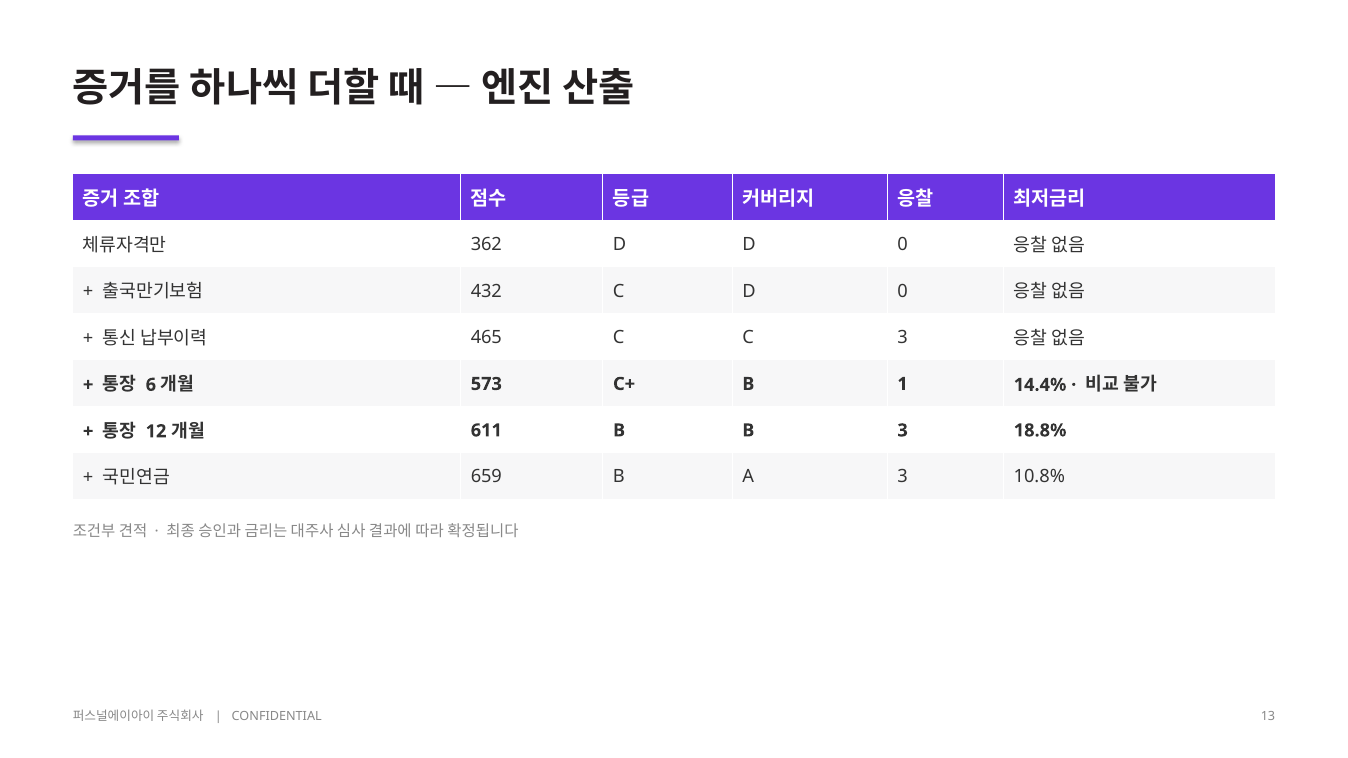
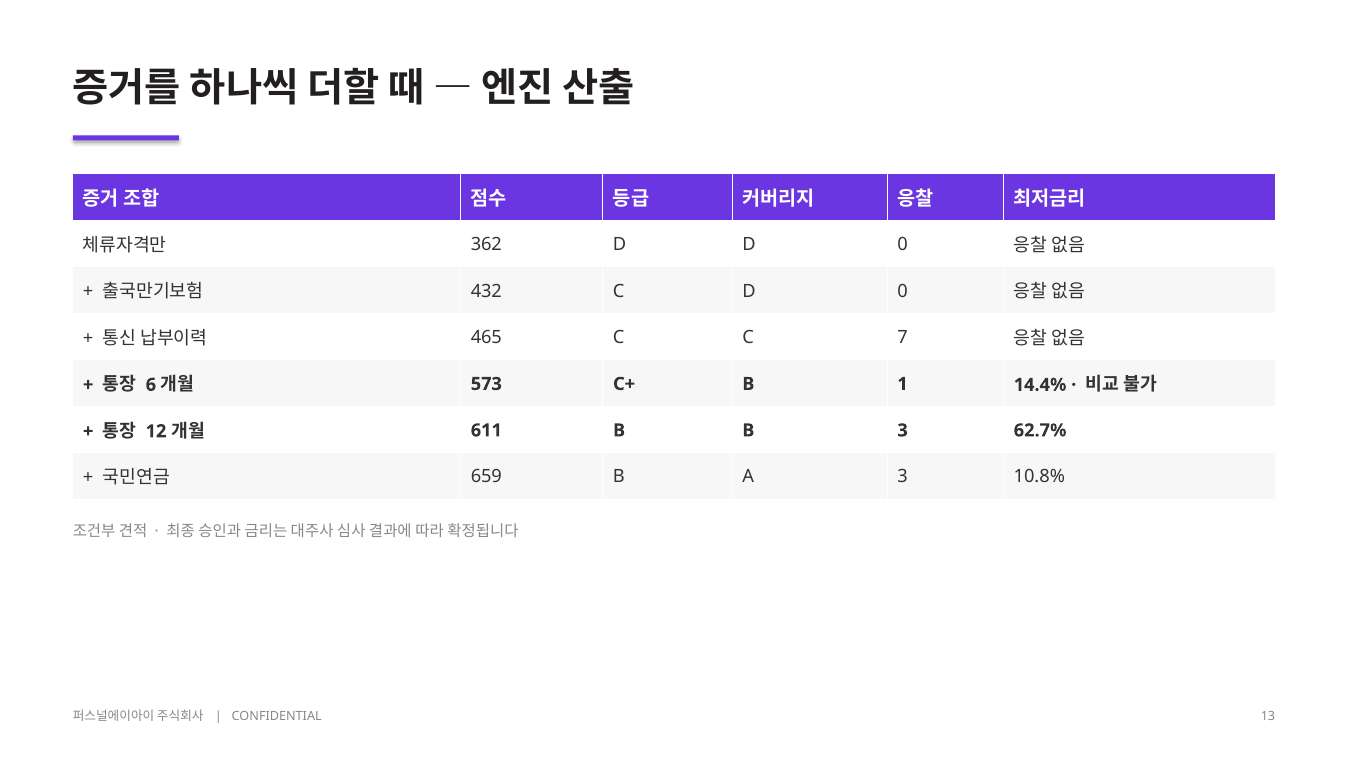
C 3: 3 -> 7
18.8%: 18.8% -> 62.7%
